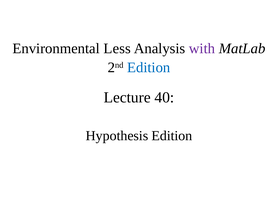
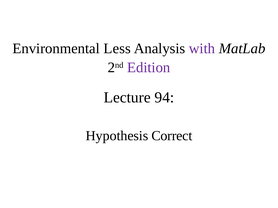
Edition at (149, 68) colour: blue -> purple
40: 40 -> 94
Hypothesis Edition: Edition -> Correct
